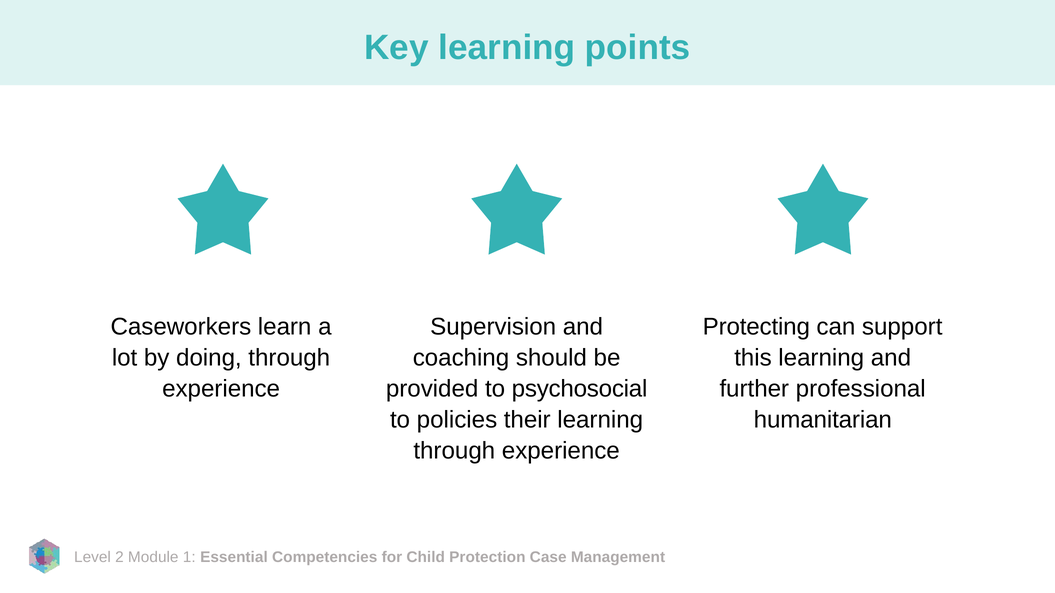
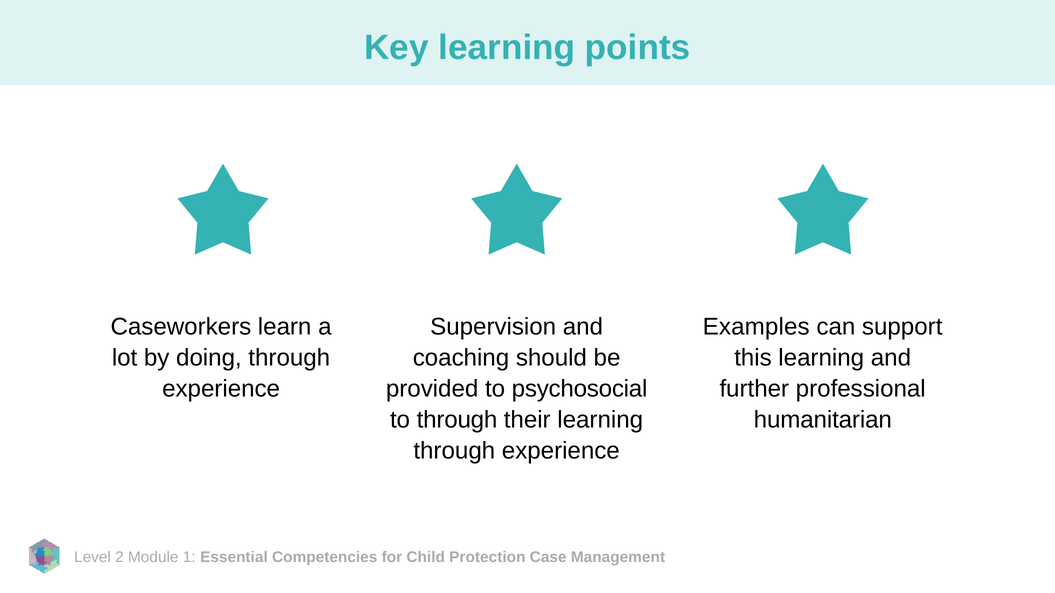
Protecting: Protecting -> Examples
to policies: policies -> through
